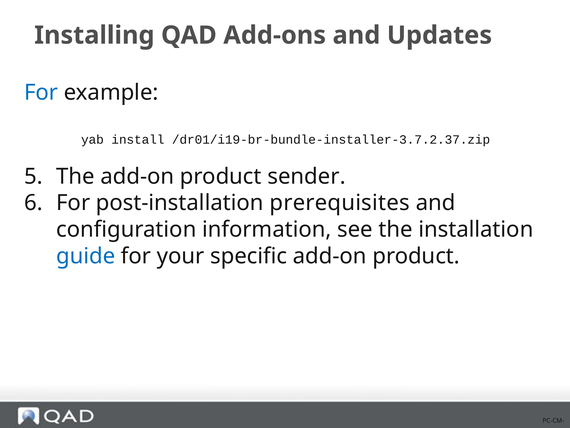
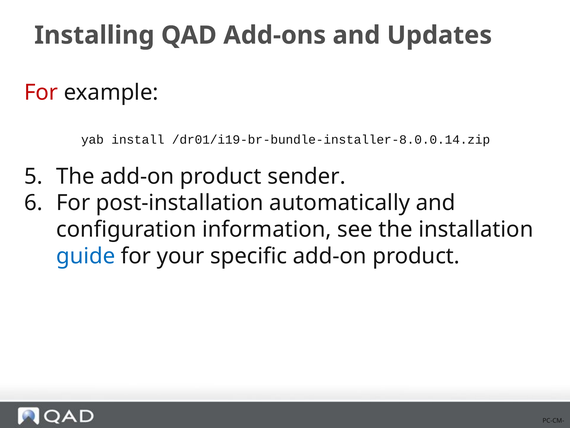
For at (41, 93) colour: blue -> red
/dr01/i19-br-bundle-installer-3.7.2.37.zip: /dr01/i19-br-bundle-installer-3.7.2.37.zip -> /dr01/i19-br-bundle-installer-8.0.0.14.zip
prerequisites: prerequisites -> automatically
